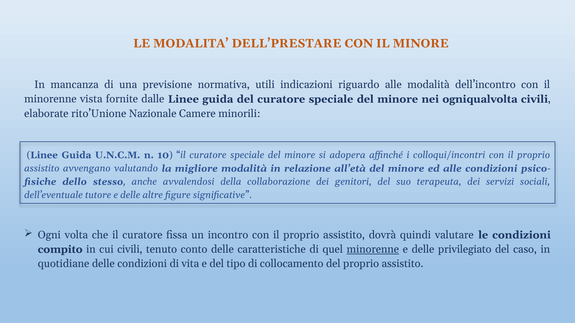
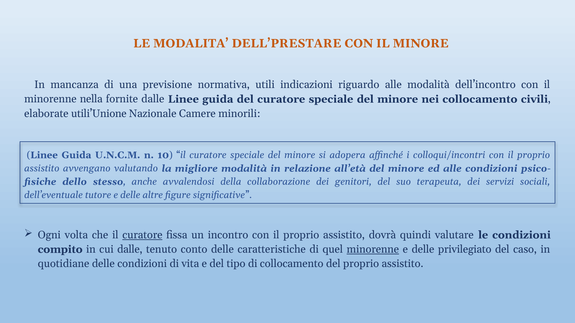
vista: vista -> nella
nei ogniqualvolta: ogniqualvolta -> collocamento
rito’Unione: rito’Unione -> utili’Unione
curatore at (142, 235) underline: none -> present
cui civili: civili -> dalle
